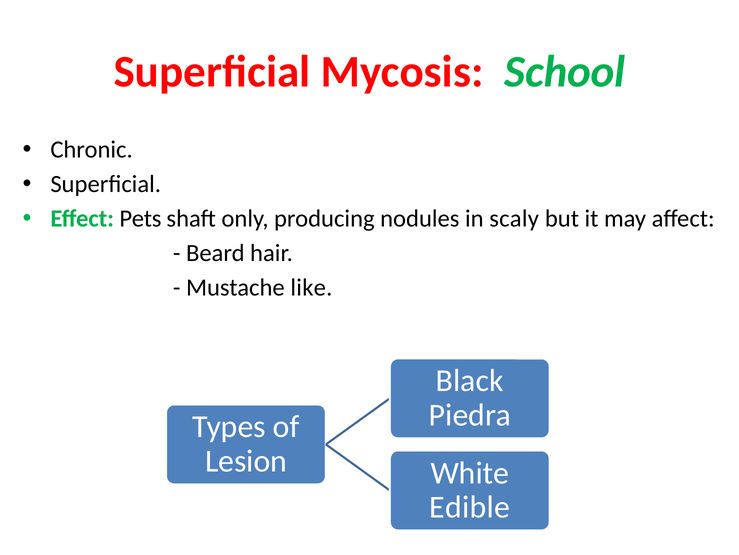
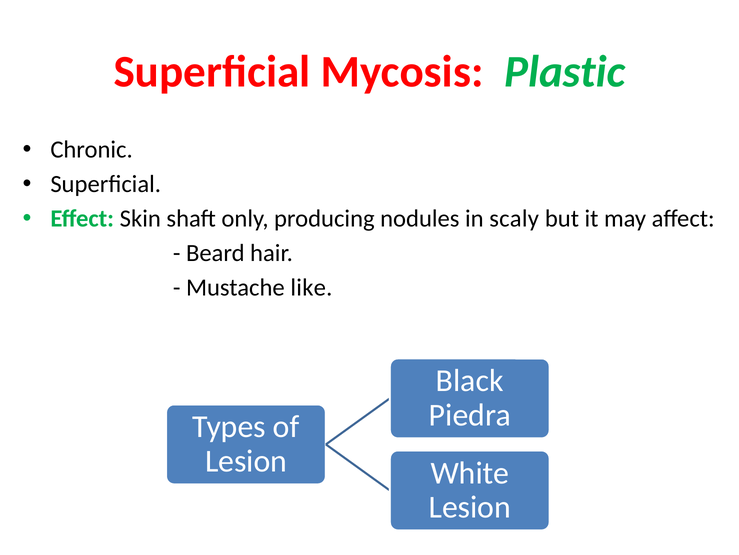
School: School -> Plastic
Pets: Pets -> Skin
Edible at (470, 507): Edible -> Lesion
